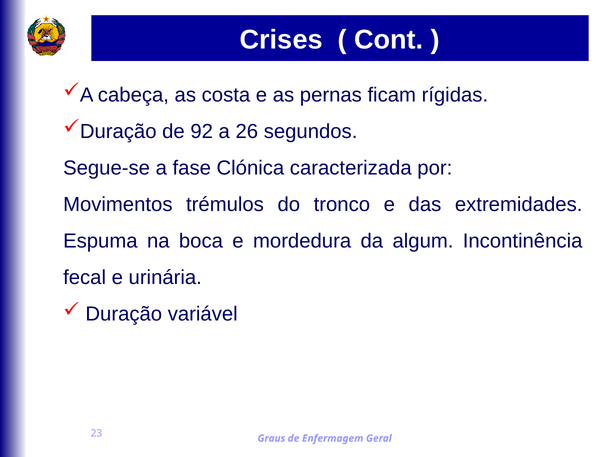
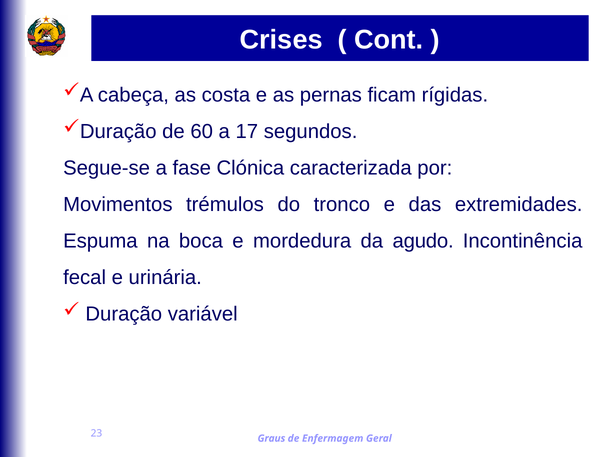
92: 92 -> 60
26: 26 -> 17
algum: algum -> agudo
